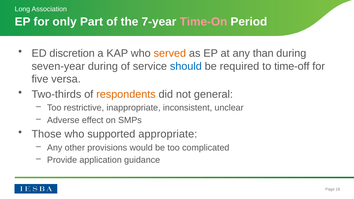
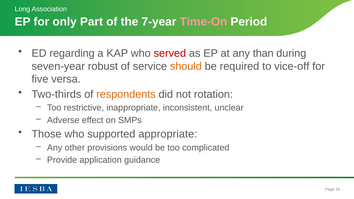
discretion: discretion -> regarding
served colour: orange -> red
seven-year during: during -> robust
should colour: blue -> orange
time-off: time-off -> vice-off
general: general -> rotation
